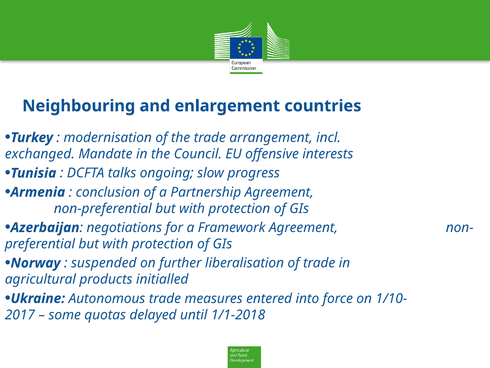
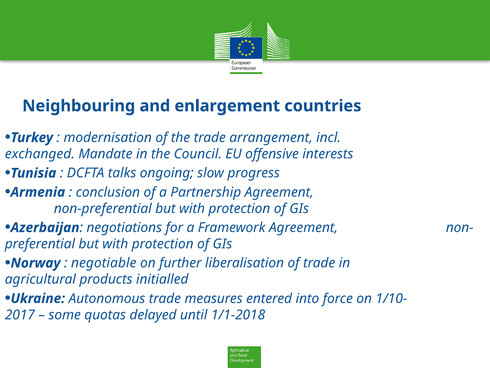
suspended: suspended -> negotiable
